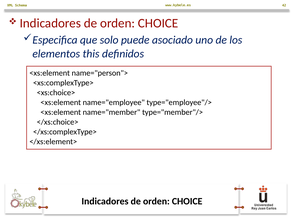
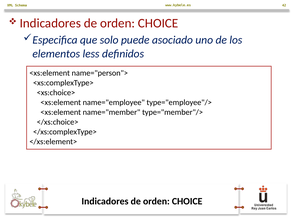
this: this -> less
